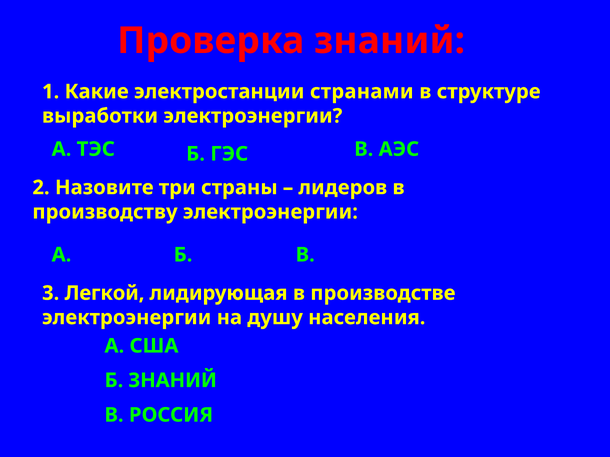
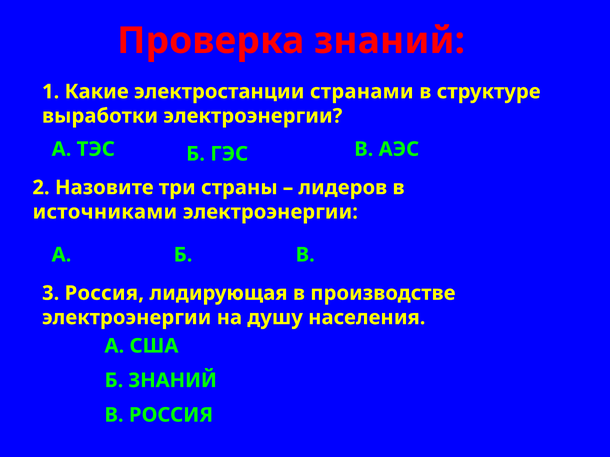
производству: производству -> источниками
3 Легкой: Легкой -> Россия
